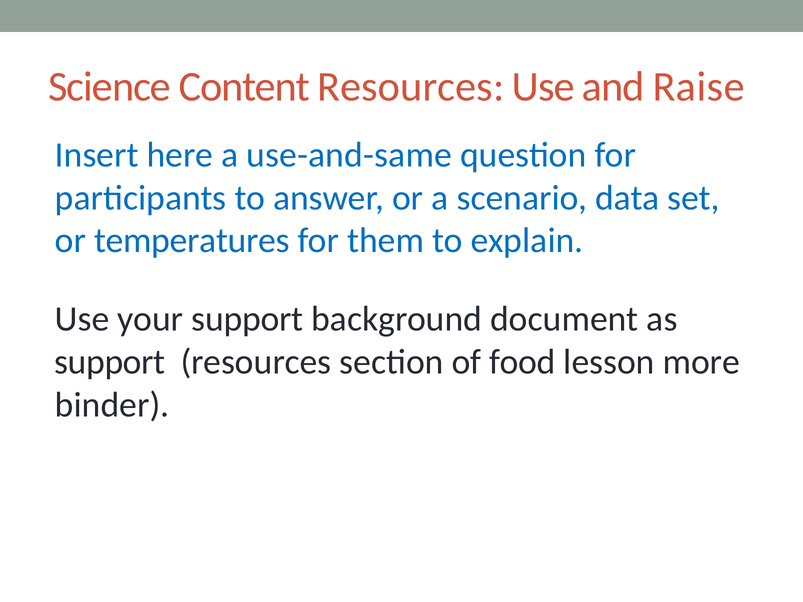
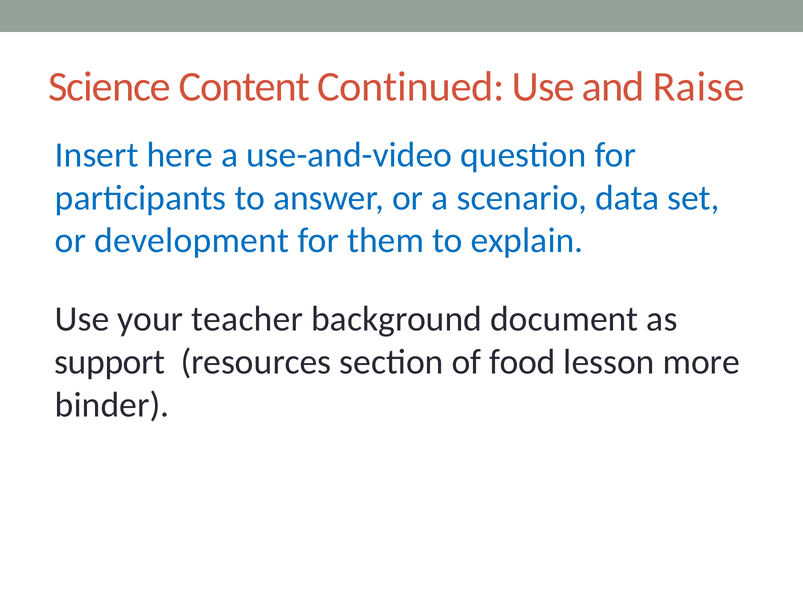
Content Resources: Resources -> Continued
use-and-same: use-and-same -> use-and-video
temperatures: temperatures -> development
your support: support -> teacher
